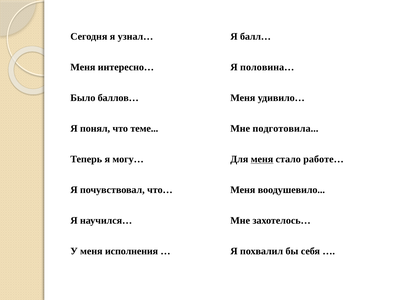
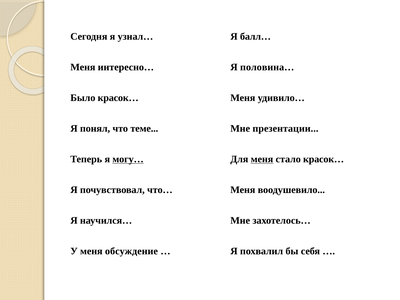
Было баллов…: баллов… -> красок…
подготовила: подготовила -> презентации
могу… underline: none -> present
стало работе…: работе… -> красок…
исполнения: исполнения -> обсуждение
